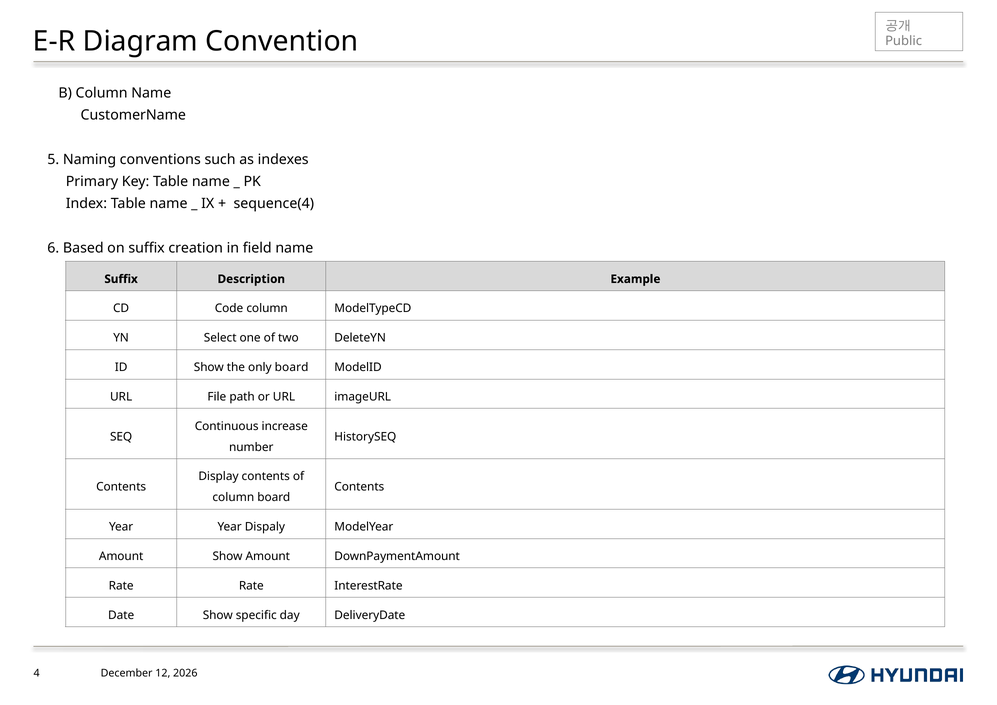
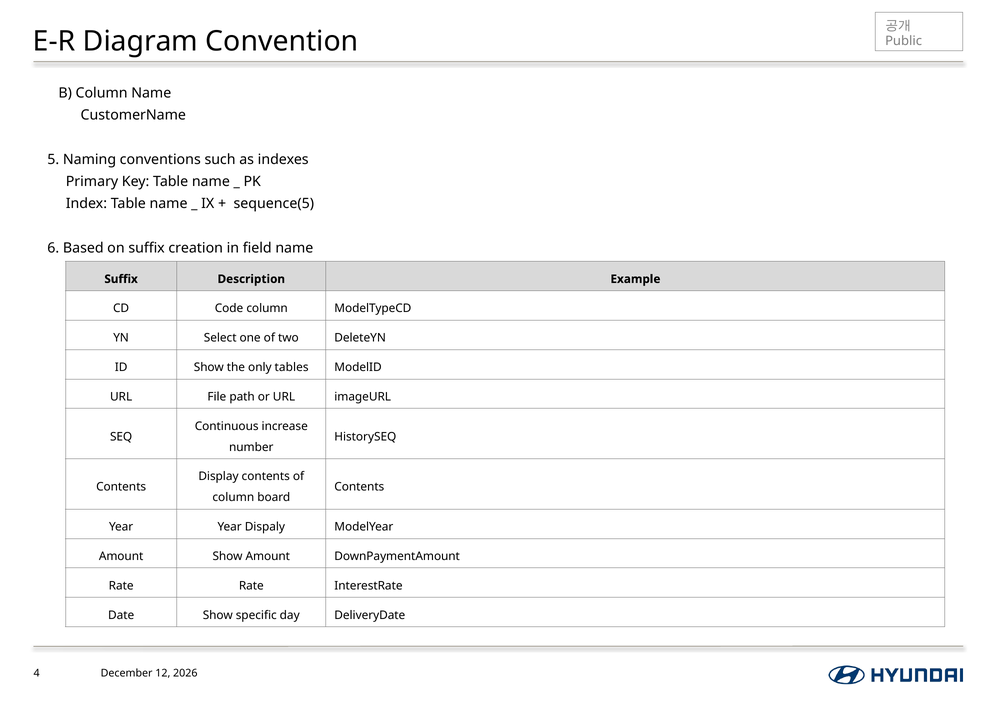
sequence(4: sequence(4 -> sequence(5
only board: board -> tables
